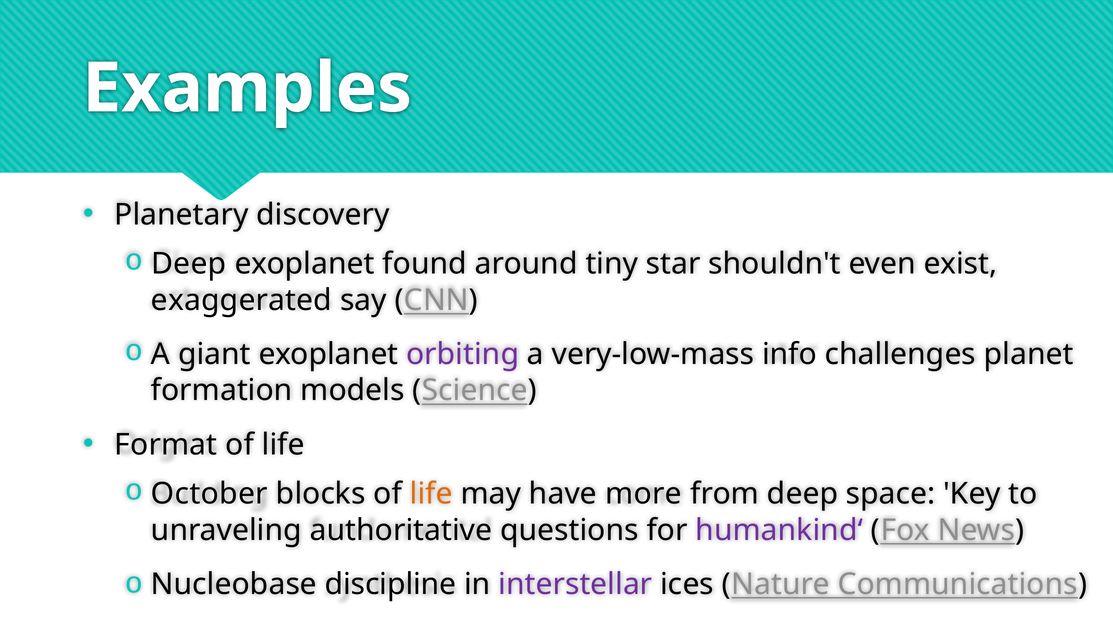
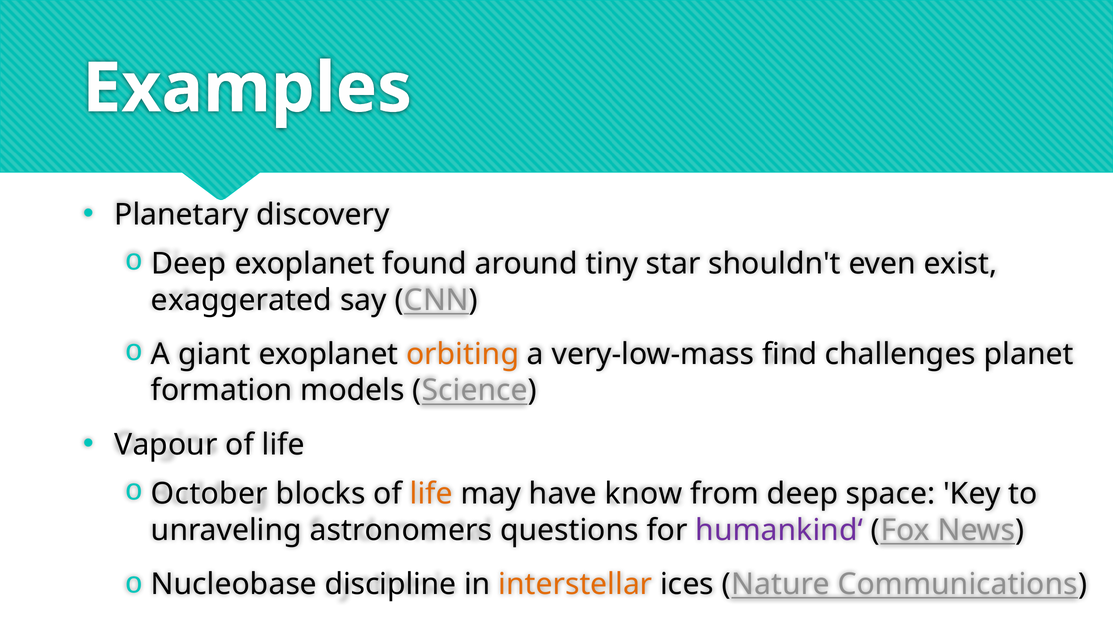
orbiting colour: purple -> orange
info: info -> find
Format: Format -> Vapour
more: more -> know
authoritative: authoritative -> astronomers
interstellar colour: purple -> orange
